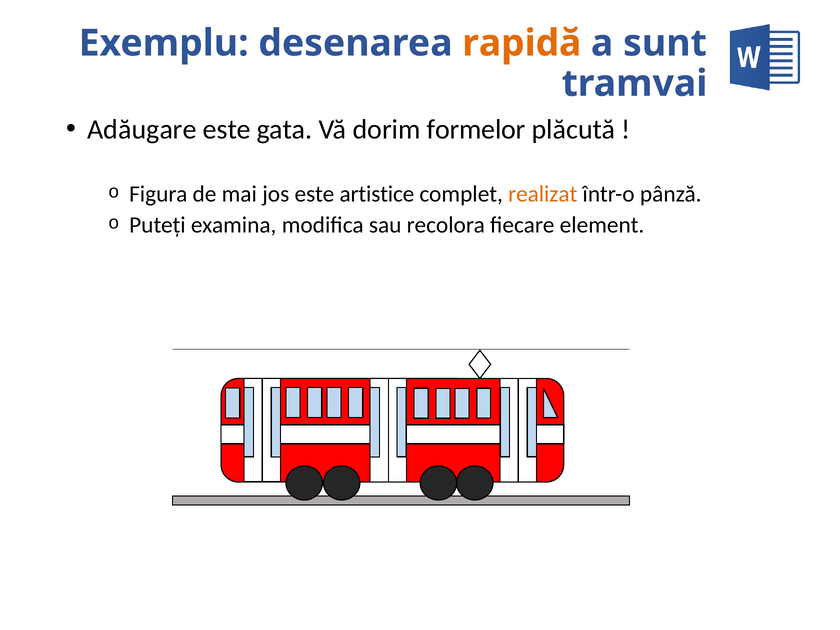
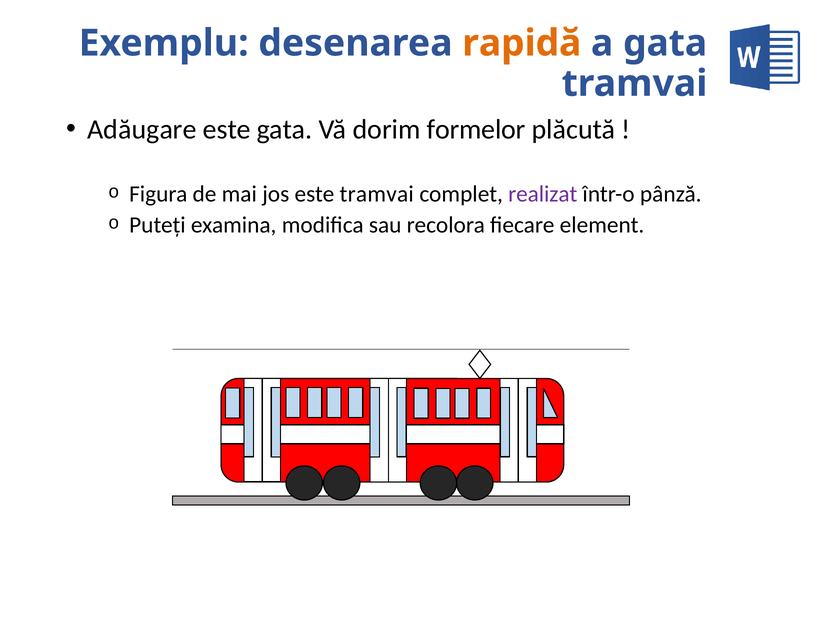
a sunt: sunt -> gata
este artistice: artistice -> tramvai
realizat colour: orange -> purple
